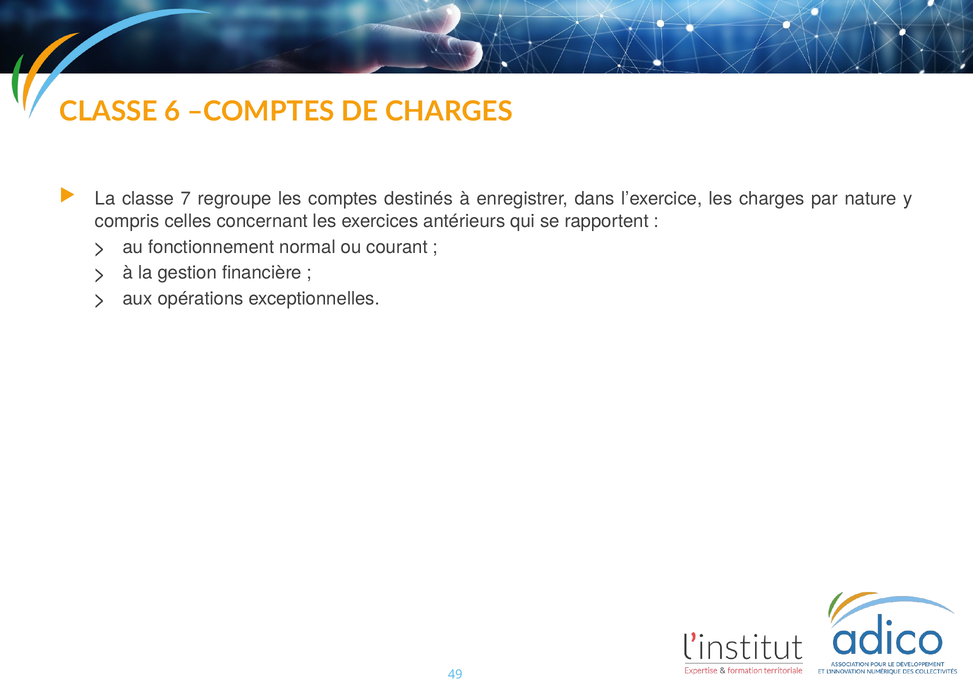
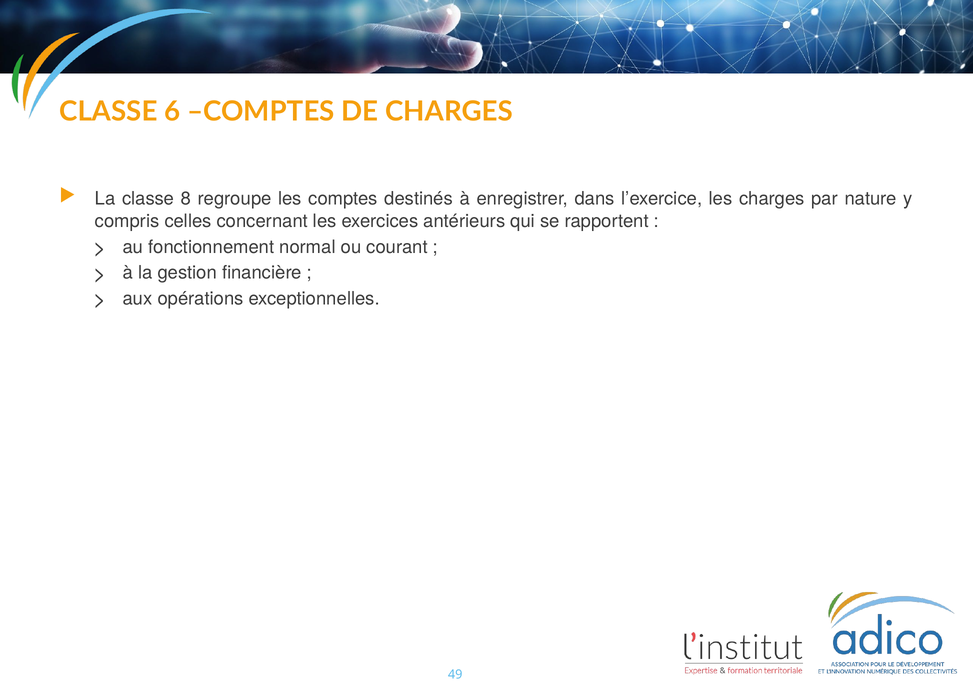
7: 7 -> 8
